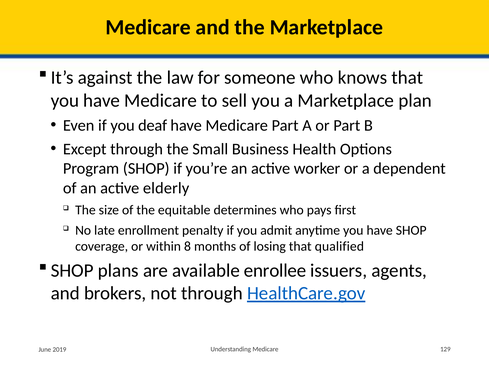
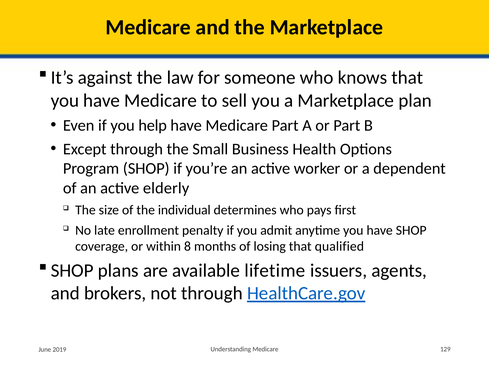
deaf: deaf -> help
equitable: equitable -> individual
enrollee: enrollee -> lifetime
